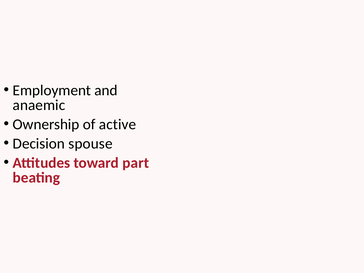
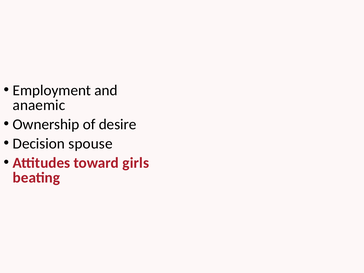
active: active -> desire
part: part -> girls
